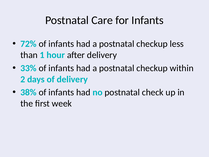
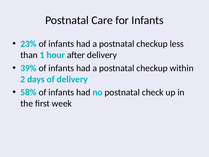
72%: 72% -> 23%
33%: 33% -> 39%
38%: 38% -> 58%
